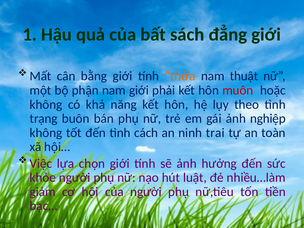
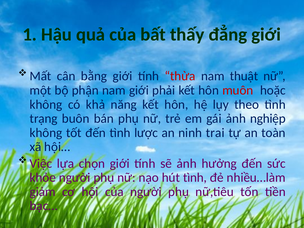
sách: sách -> thấy
thừa colour: orange -> red
cách: cách -> lược
hút luật: luật -> tình
